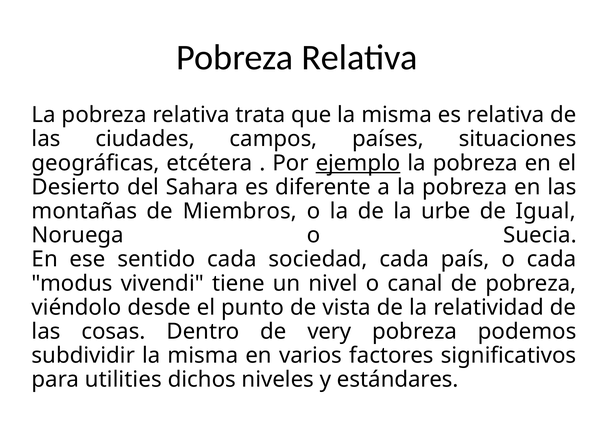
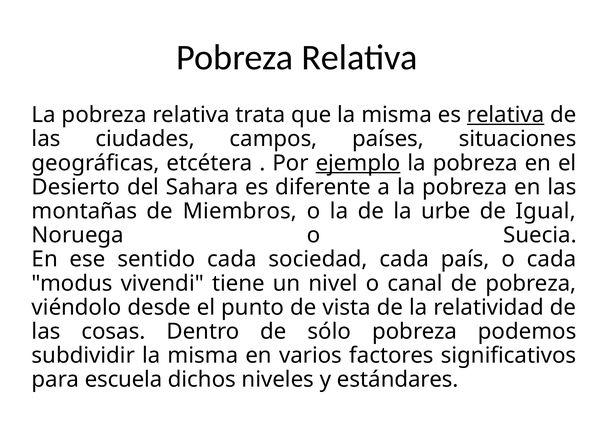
relativa at (506, 115) underline: none -> present
very: very -> sólo
utilities: utilities -> escuela
